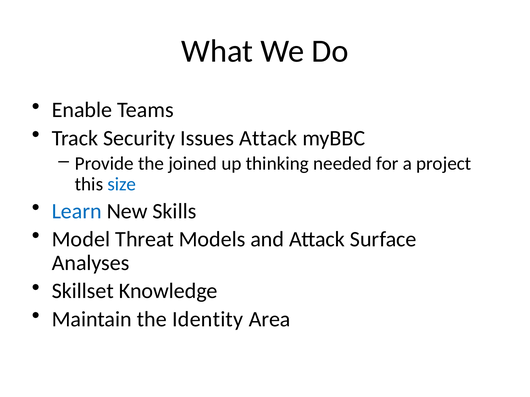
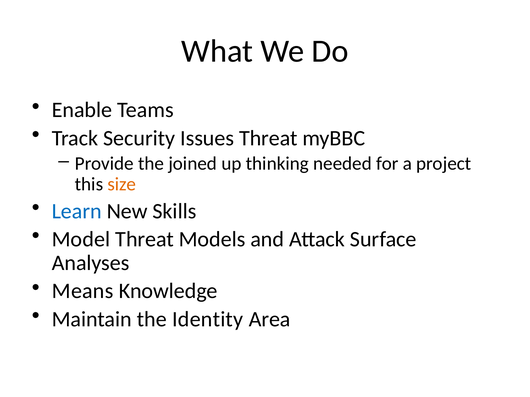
Issues Attack: Attack -> Threat
size colour: blue -> orange
Skillset: Skillset -> Means
